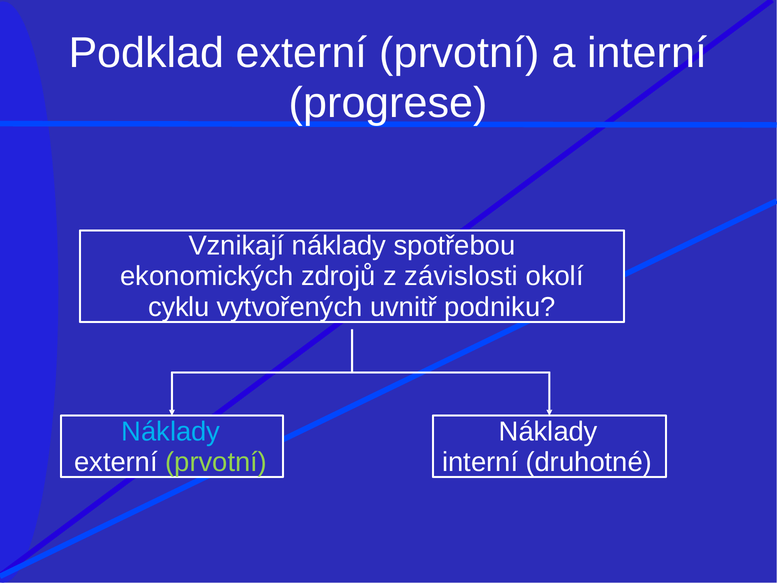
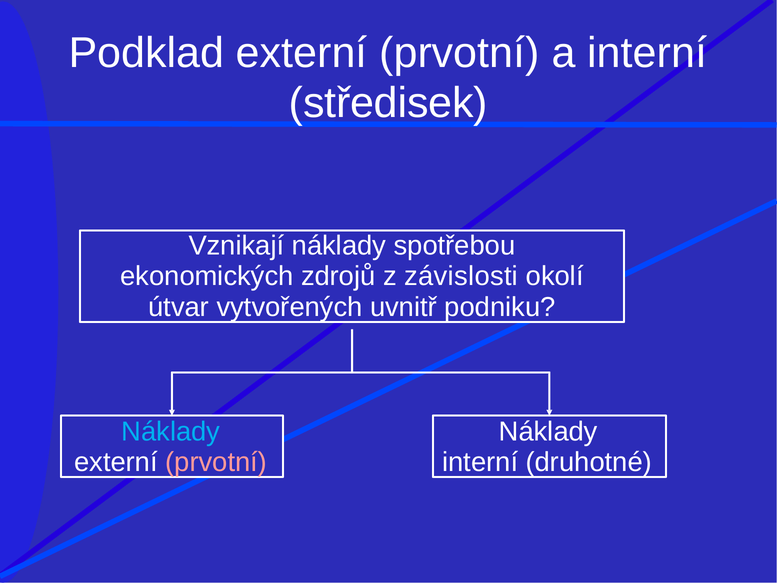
progrese: progrese -> středisek
cyklu: cyklu -> útvar
prvotní at (216, 462) colour: light green -> pink
